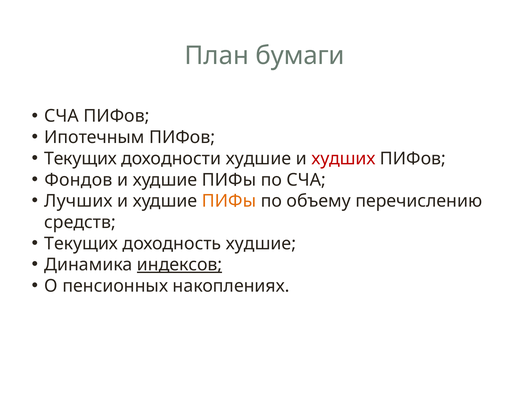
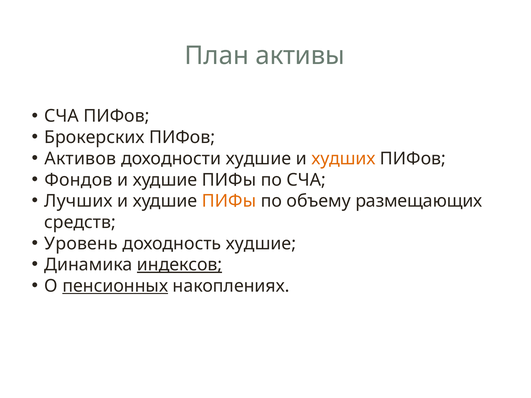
бумаги: бумаги -> активы
Ипотечным: Ипотечным -> Брокерских
Текущих at (81, 159): Текущих -> Активов
худших colour: red -> orange
перечислению: перечислению -> размещающих
Текущих at (81, 244): Текущих -> Уровень
пенсионных underline: none -> present
